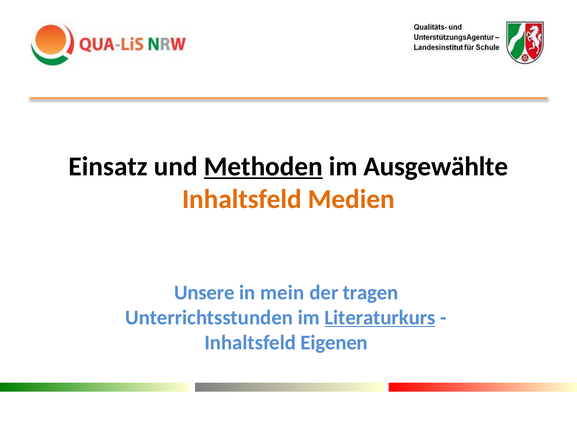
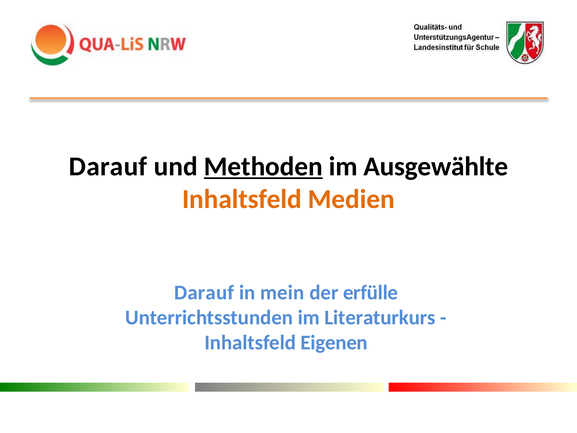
Einsatz at (108, 166): Einsatz -> Darauf
Unsere at (204, 292): Unsere -> Darauf
tragen: tragen -> erfülle
Literaturkurs underline: present -> none
